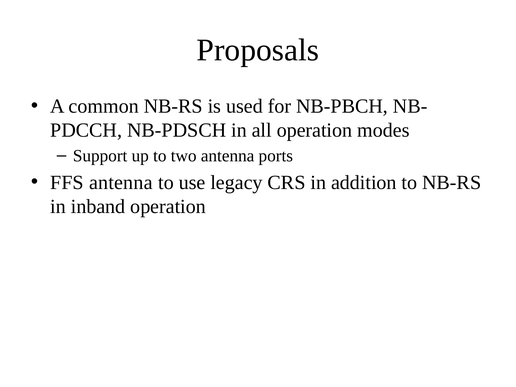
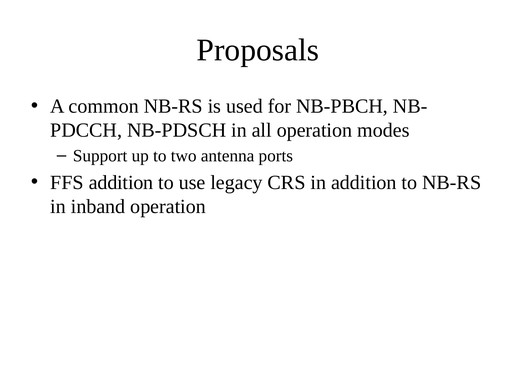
FFS antenna: antenna -> addition
